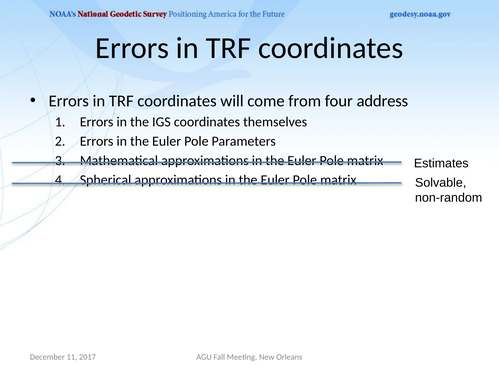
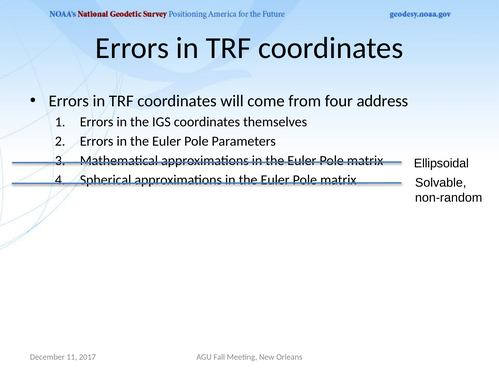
Estimates: Estimates -> Ellipsoidal
